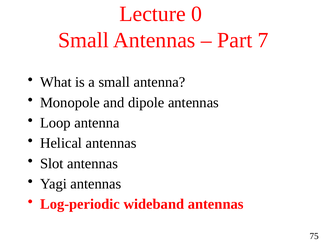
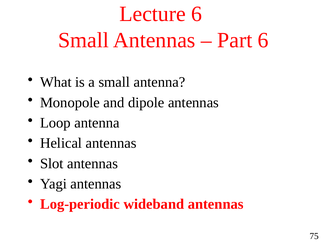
Lecture 0: 0 -> 6
Part 7: 7 -> 6
